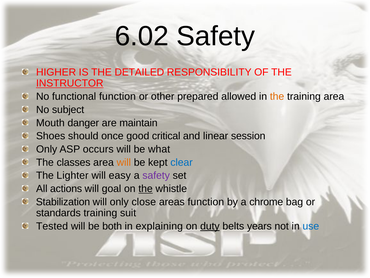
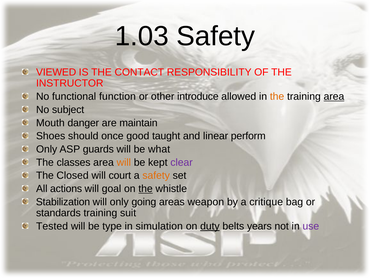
6.02: 6.02 -> 1.03
HIGHER: HIGHER -> VIEWED
DETAILED: DETAILED -> CONTACT
INSTRUCTOR underline: present -> none
prepared: prepared -> introduce
area at (334, 96) underline: none -> present
critical: critical -> taught
session: session -> perform
occurs: occurs -> guards
clear colour: blue -> purple
Lighter: Lighter -> Closed
easy: easy -> court
safety at (156, 175) colour: purple -> orange
close: close -> going
areas function: function -> weapon
chrome: chrome -> critique
both: both -> type
explaining: explaining -> simulation
use colour: blue -> purple
